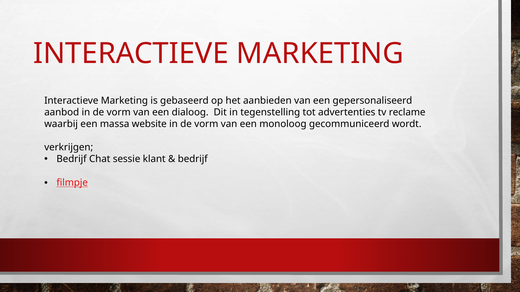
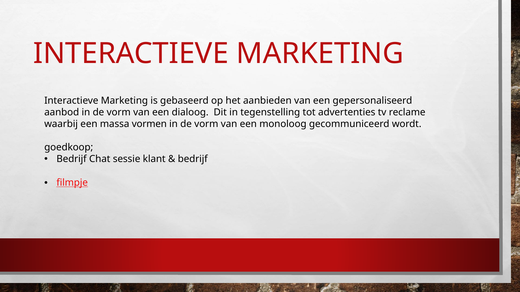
website: website -> vormen
verkrijgen: verkrijgen -> goedkoop
